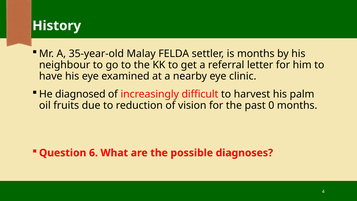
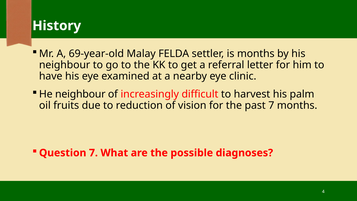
35-year-old: 35-year-old -> 69-year-old
He diagnosed: diagnosed -> neighbour
past 0: 0 -> 7
Question 6: 6 -> 7
